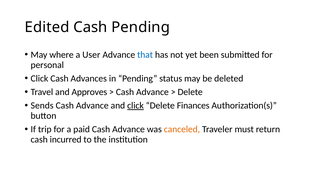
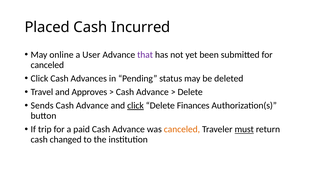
Edited: Edited -> Placed
Cash Pending: Pending -> Incurred
where: where -> online
that colour: blue -> purple
personal at (47, 65): personal -> canceled
must underline: none -> present
incurred: incurred -> changed
